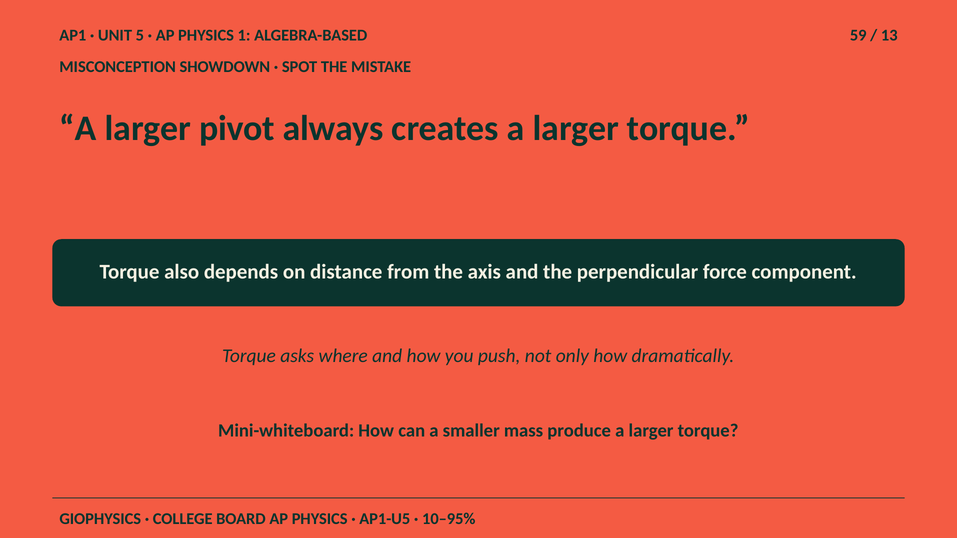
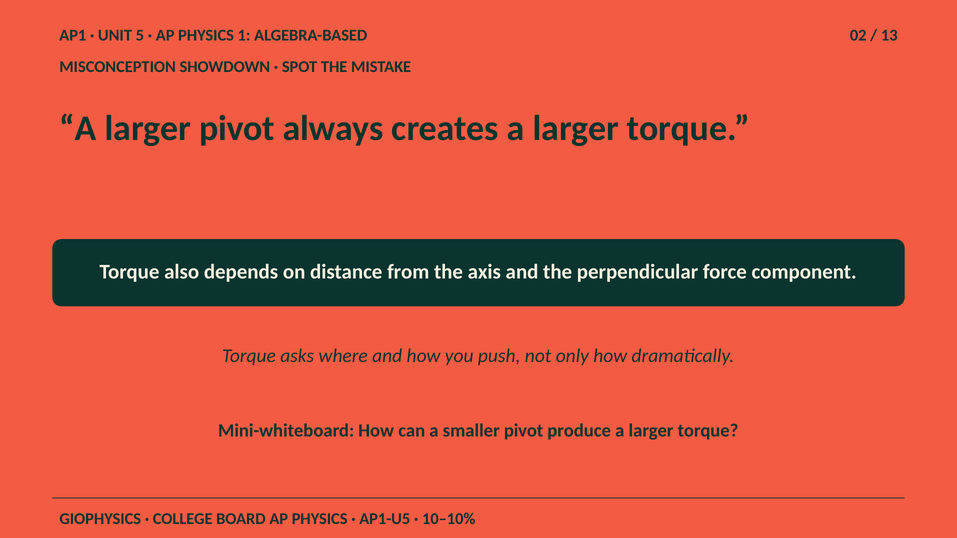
59: 59 -> 02
smaller mass: mass -> pivot
10–95%: 10–95% -> 10–10%
